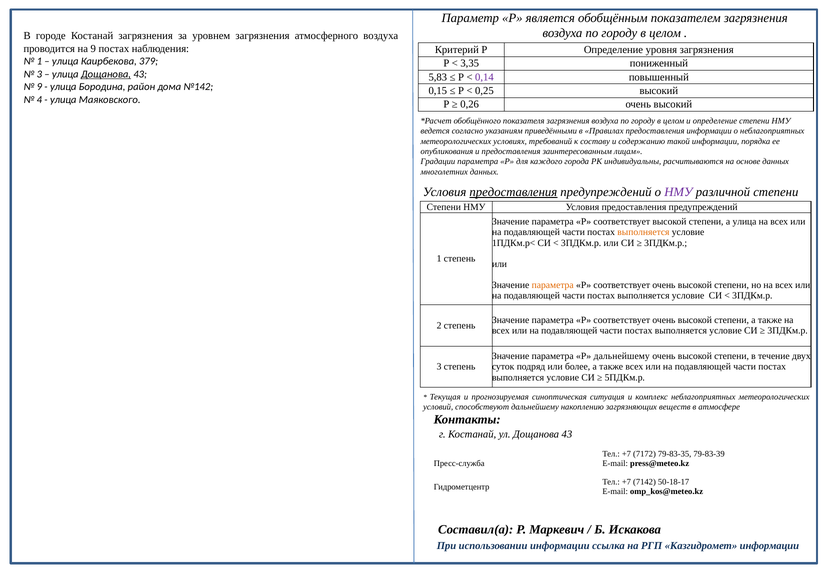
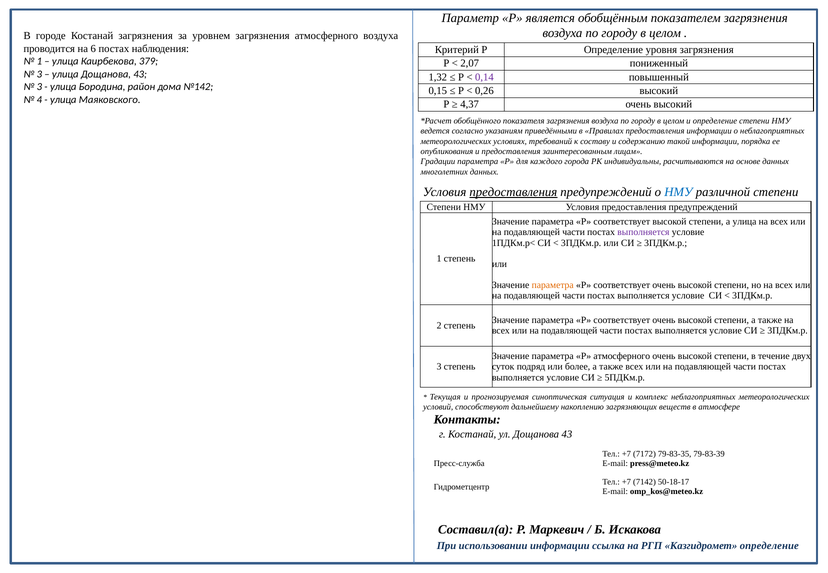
на 9: 9 -> 6
3,35: 3,35 -> 2,07
Дощанова at (106, 74) underline: present -> none
5,83: 5,83 -> 1,32
9 at (39, 87): 9 -> 3
0,25: 0,25 -> 0,26
0,26: 0,26 -> 4,37
НМУ at (678, 192) colour: purple -> blue
выполняется at (643, 232) colour: orange -> purple
Р дальнейшему: дальнейшему -> атмосферного
Казгидромет информации: информации -> определение
